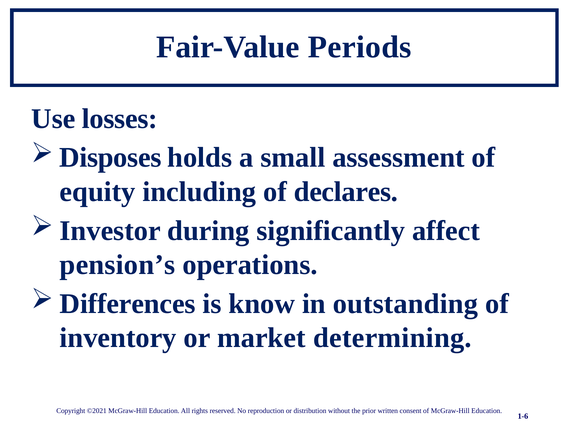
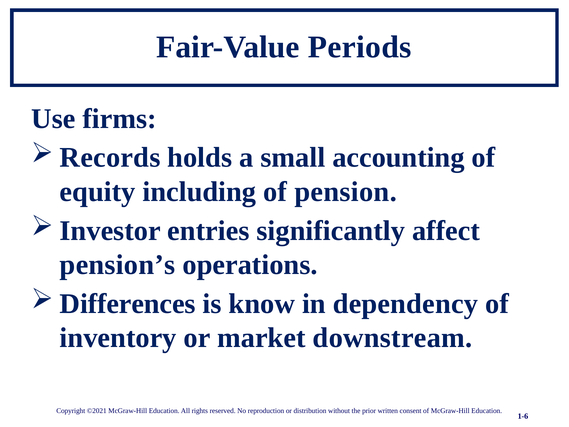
losses: losses -> firms
Disposes: Disposes -> Records
assessment: assessment -> accounting
declares: declares -> pension
during: during -> entries
outstanding: outstanding -> dependency
determining: determining -> downstream
